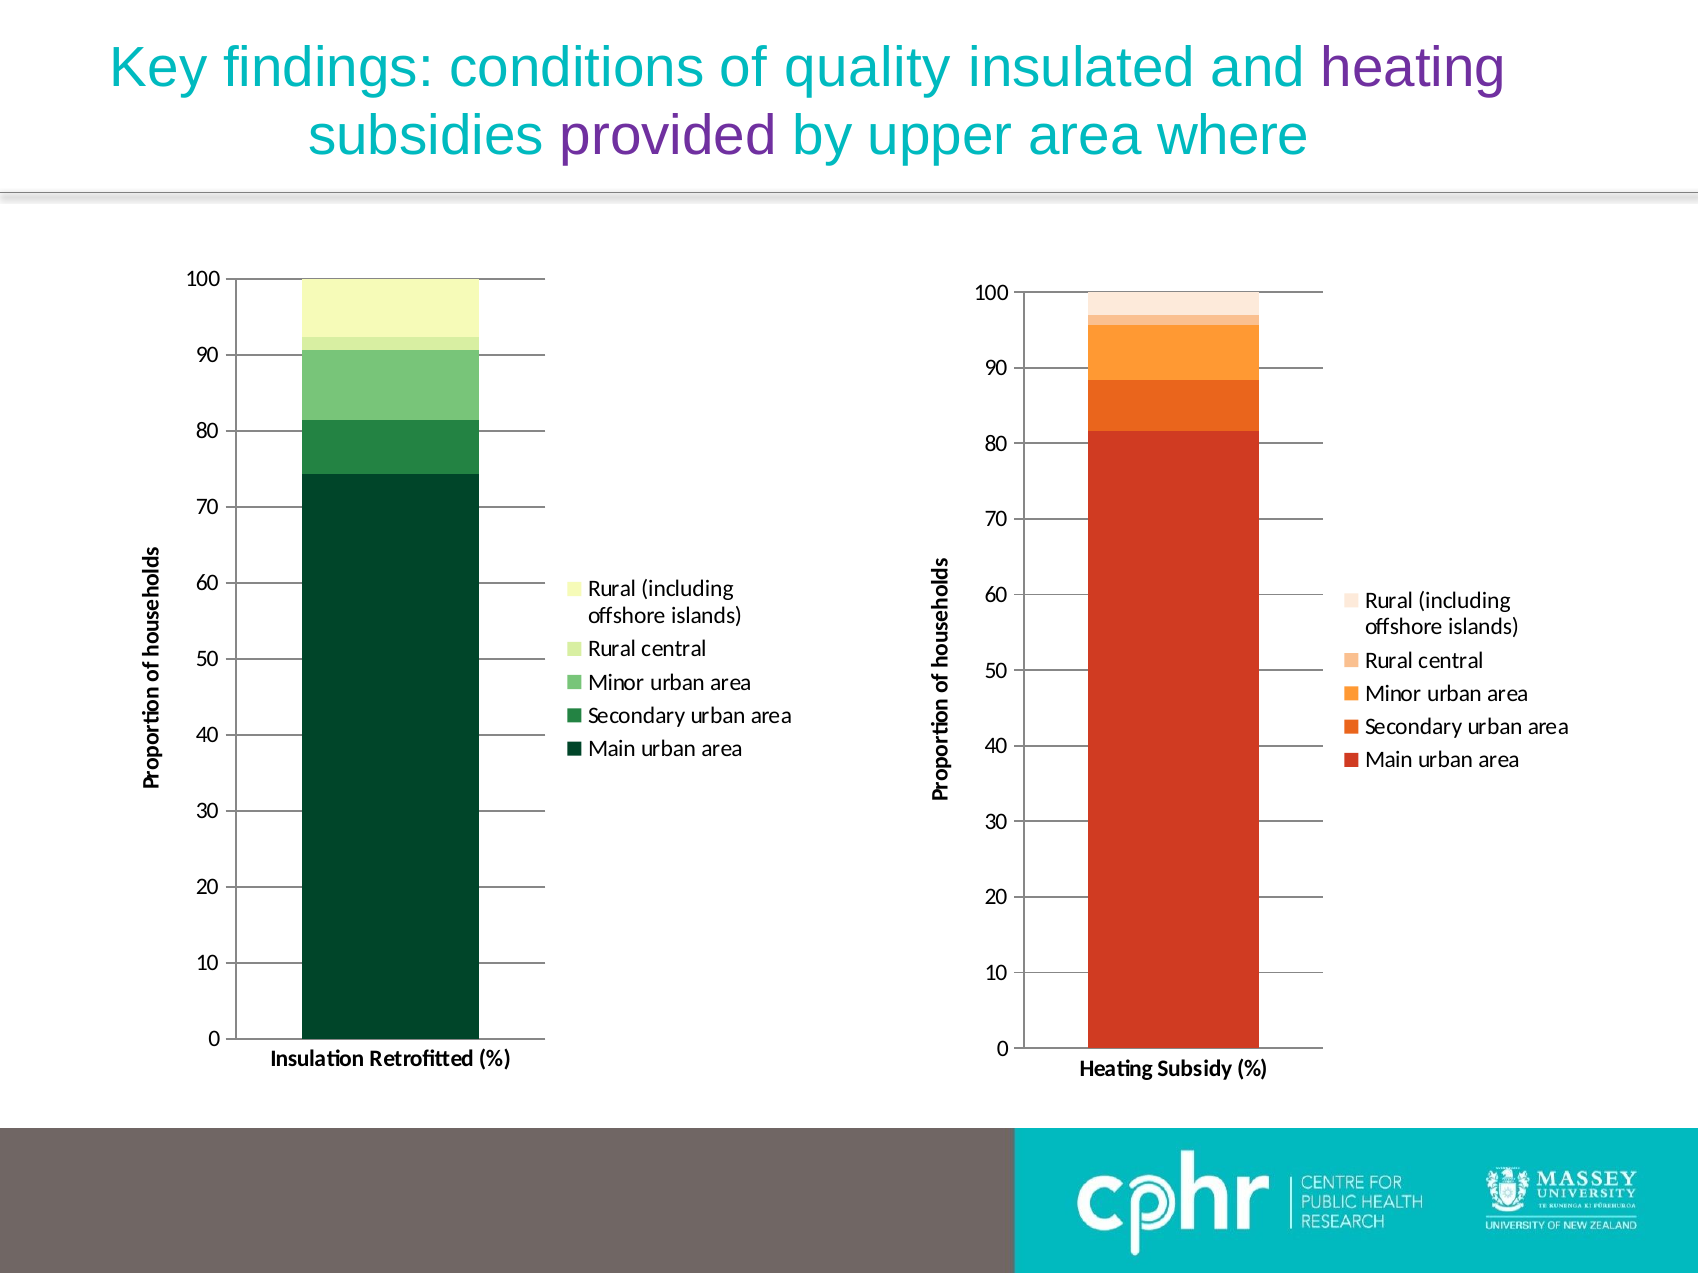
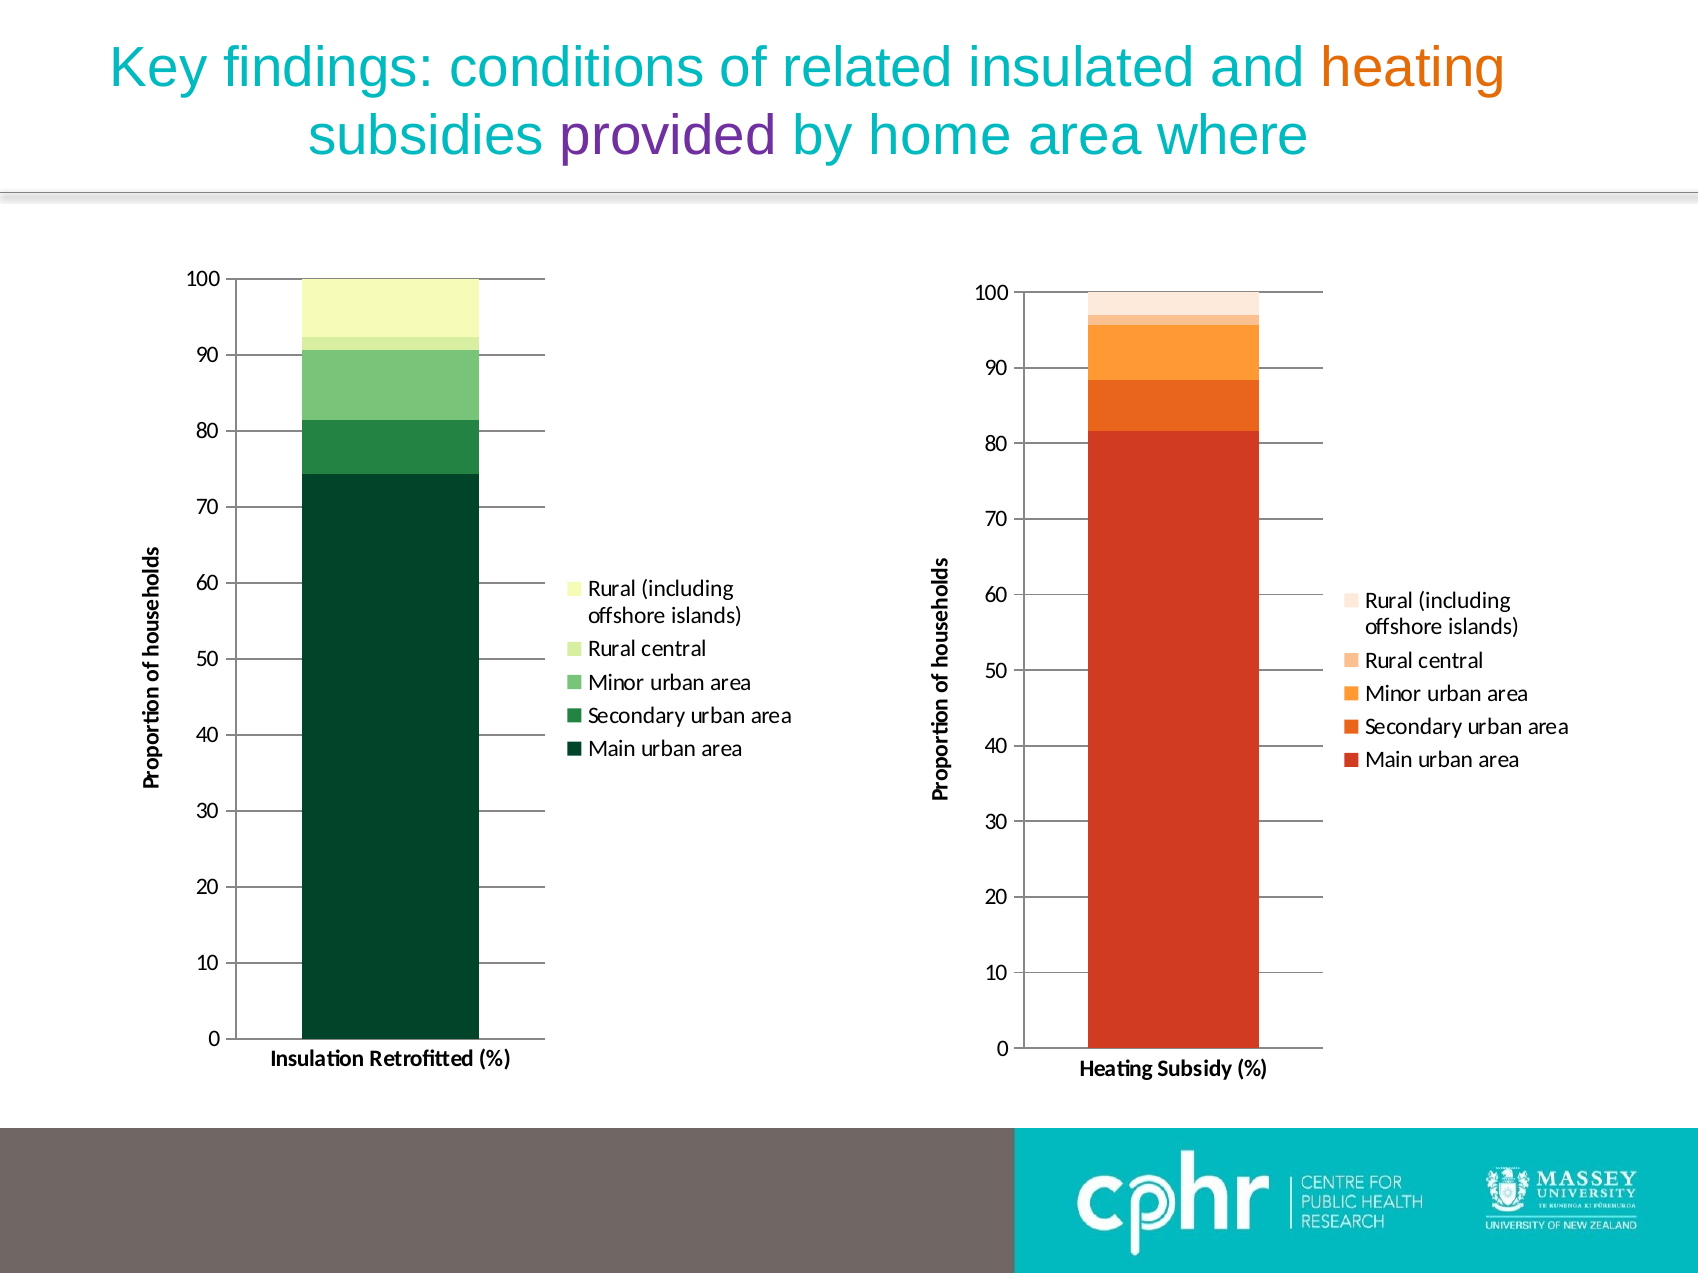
quality: quality -> related
heating at (1414, 68) colour: purple -> orange
upper: upper -> home
